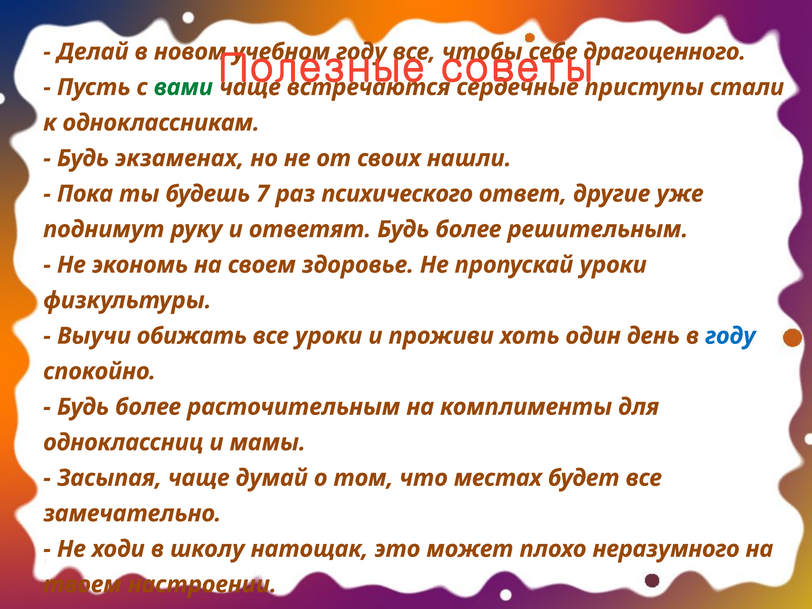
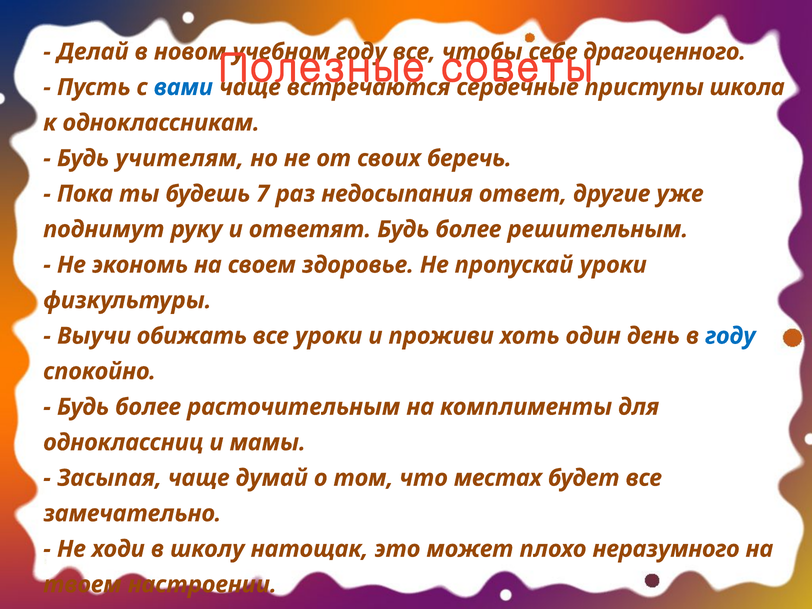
вами colour: green -> blue
стали: стали -> школа
экзаменах: экзаменах -> учителям
нашли: нашли -> беречь
психического: психического -> недосыпания
